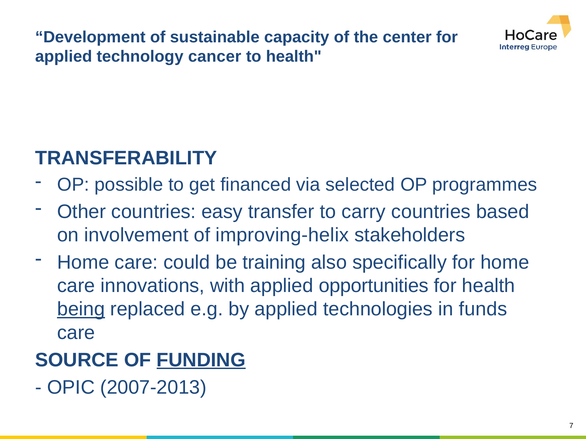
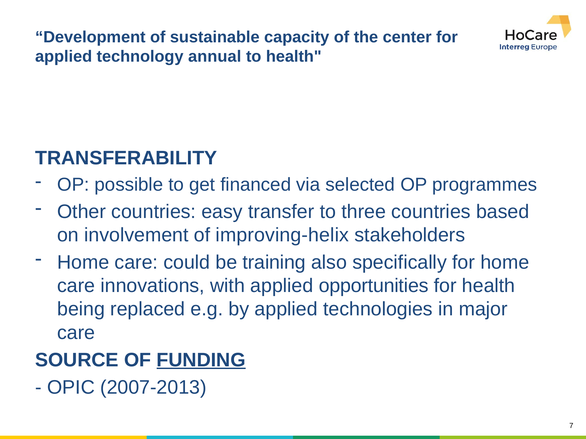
cancer: cancer -> annual
carry: carry -> three
being underline: present -> none
funds: funds -> major
